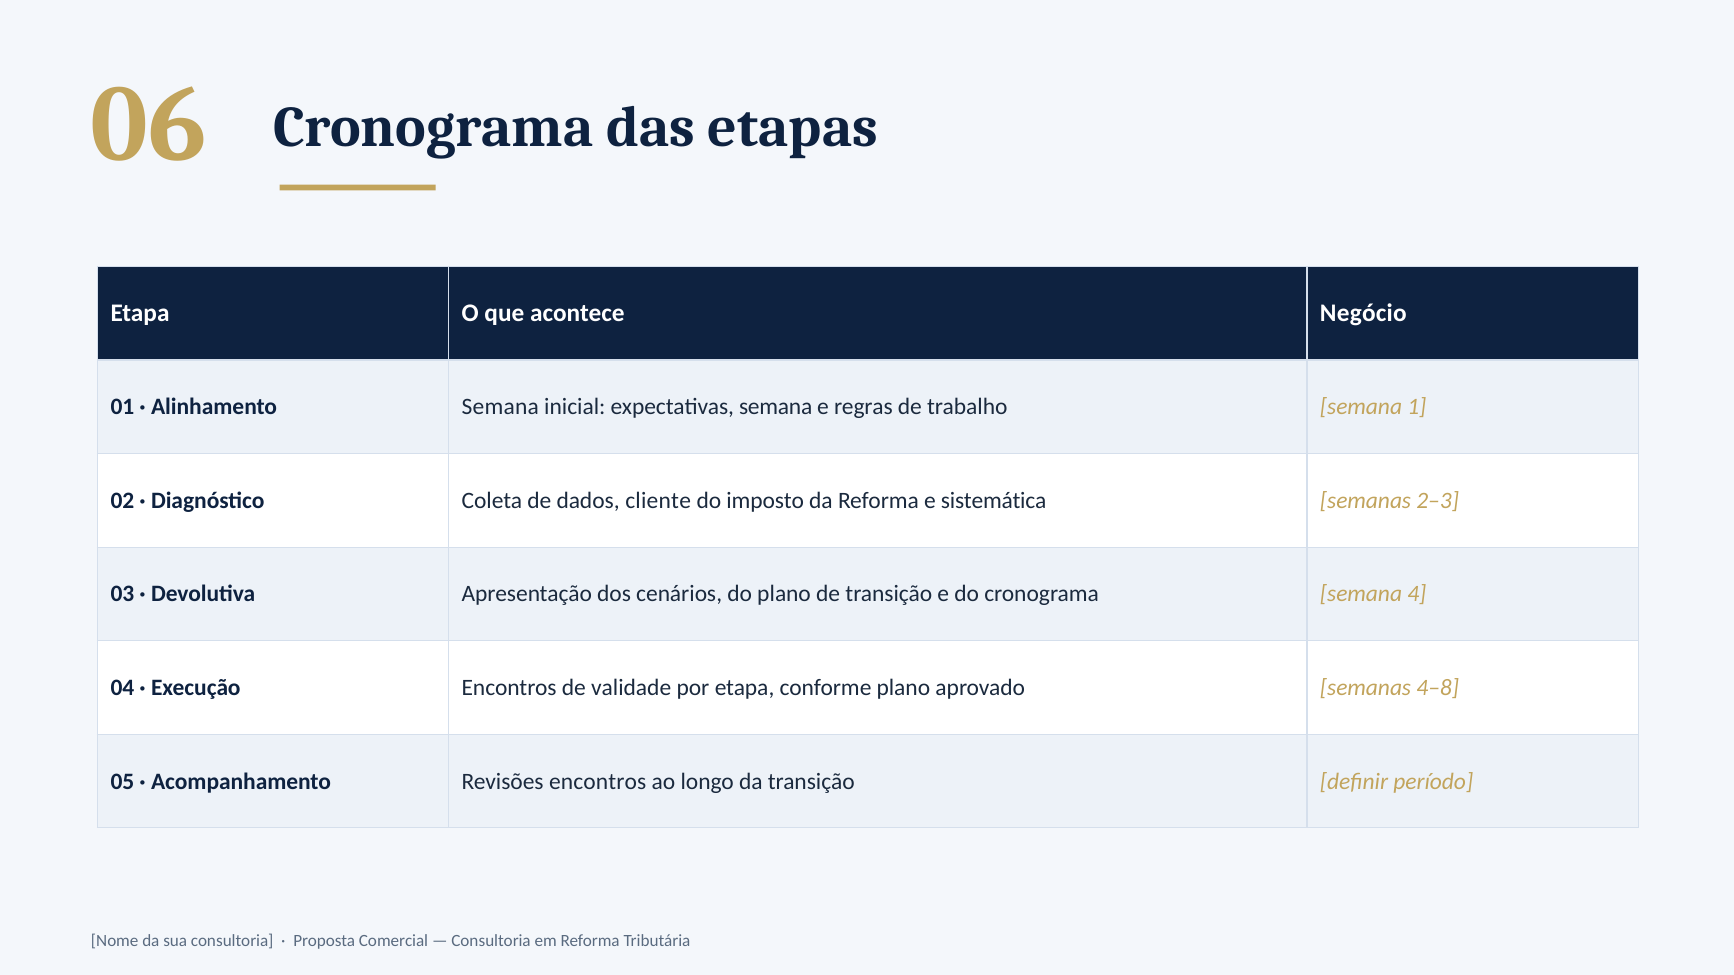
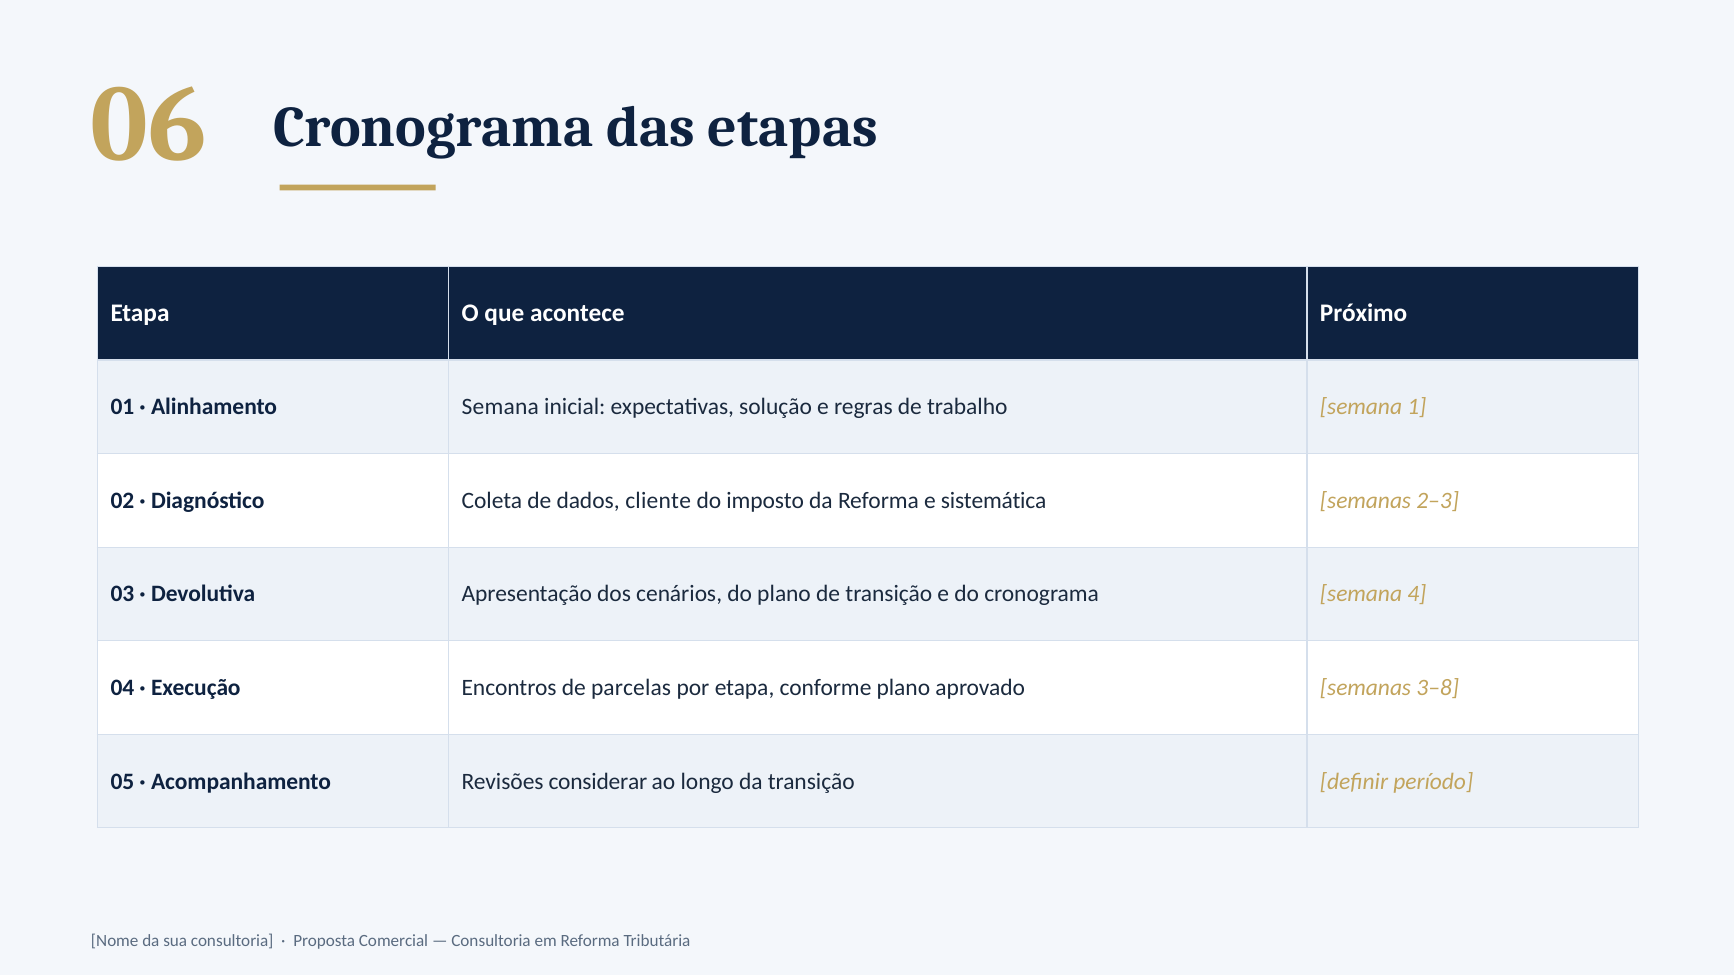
Negócio: Negócio -> Próximo
expectativas semana: semana -> solução
validade: validade -> parcelas
4–8: 4–8 -> 3–8
Revisões encontros: encontros -> considerar
